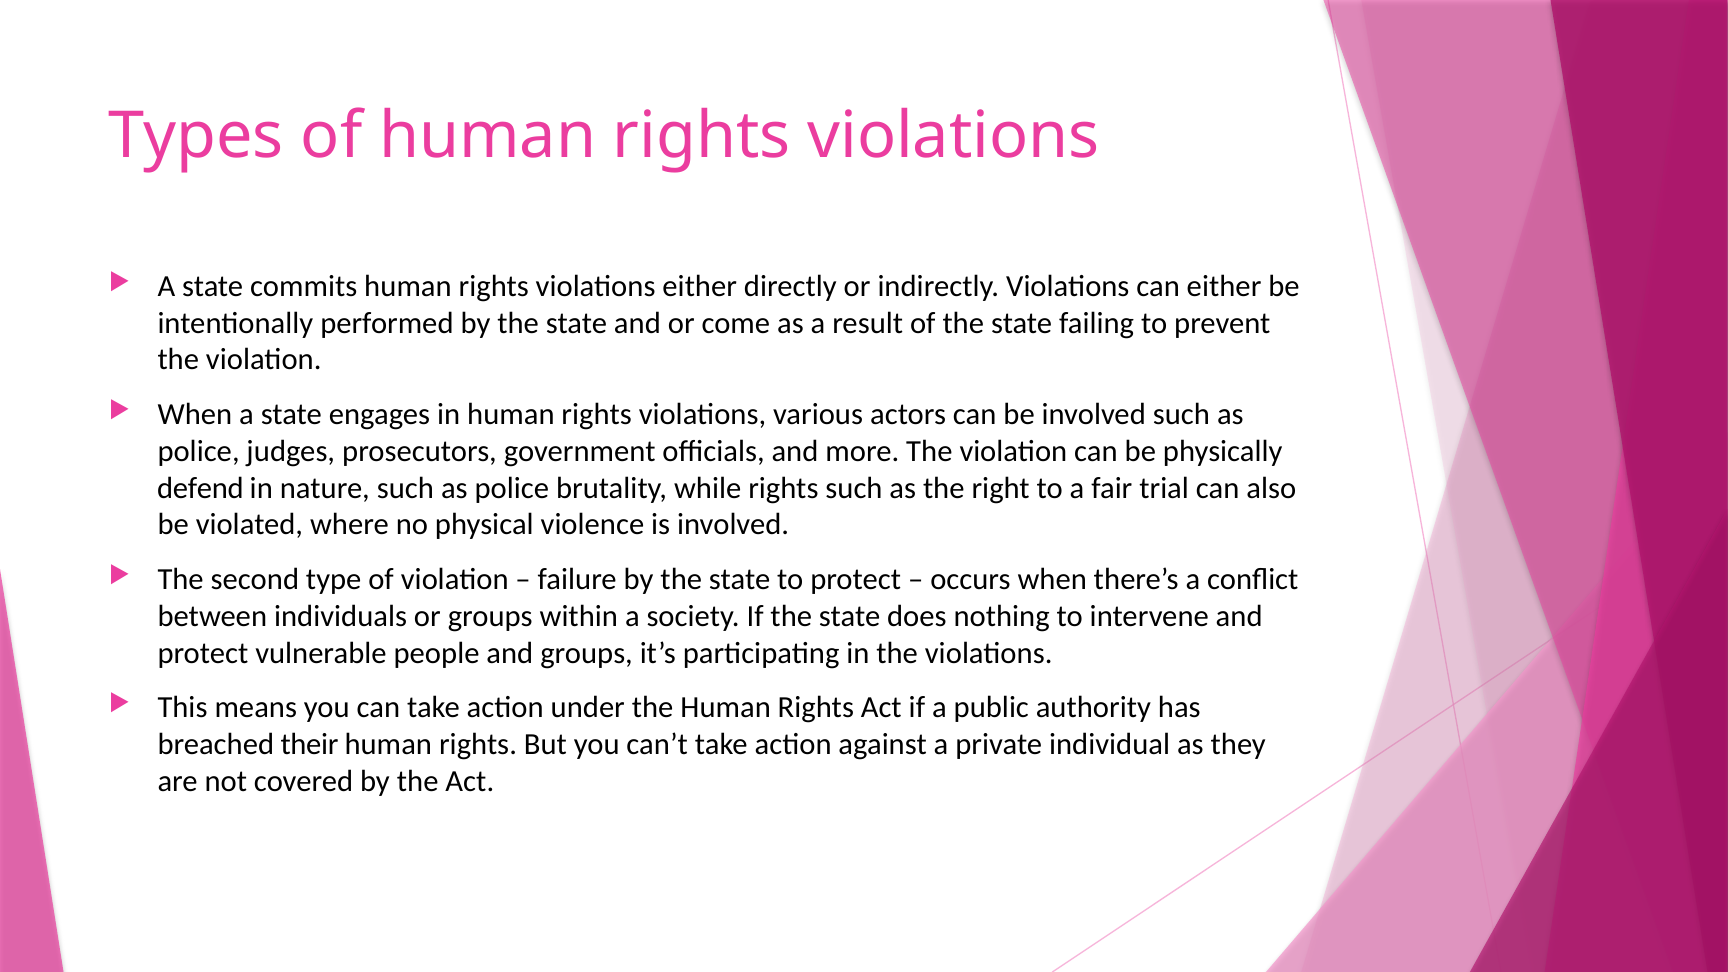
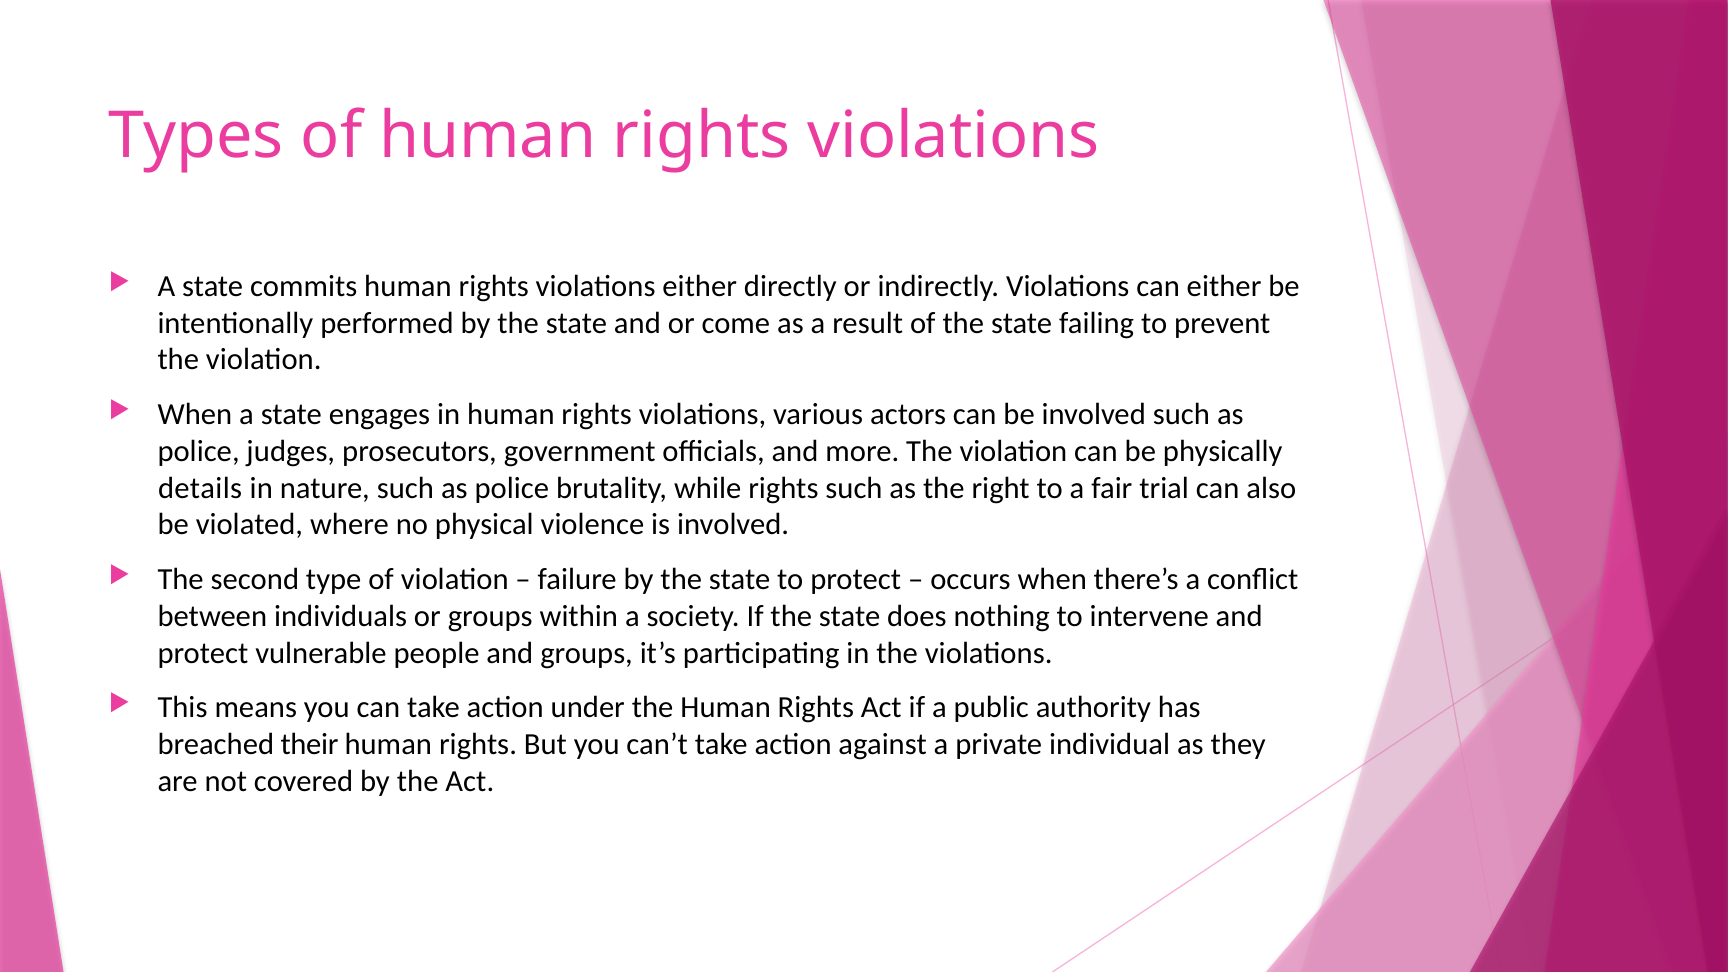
defend: defend -> details
